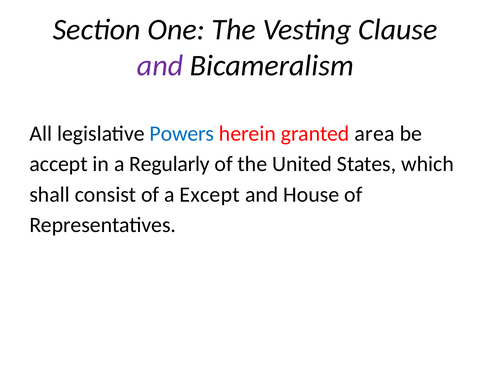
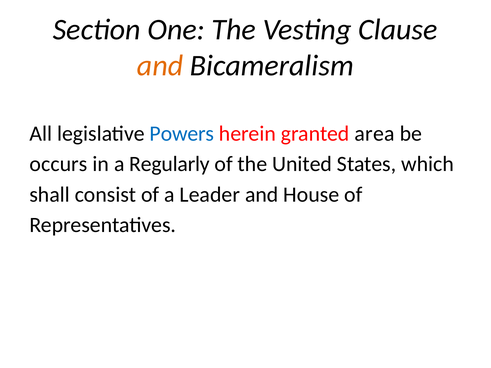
and at (160, 66) colour: purple -> orange
accept: accept -> occurs
Except: Except -> Leader
